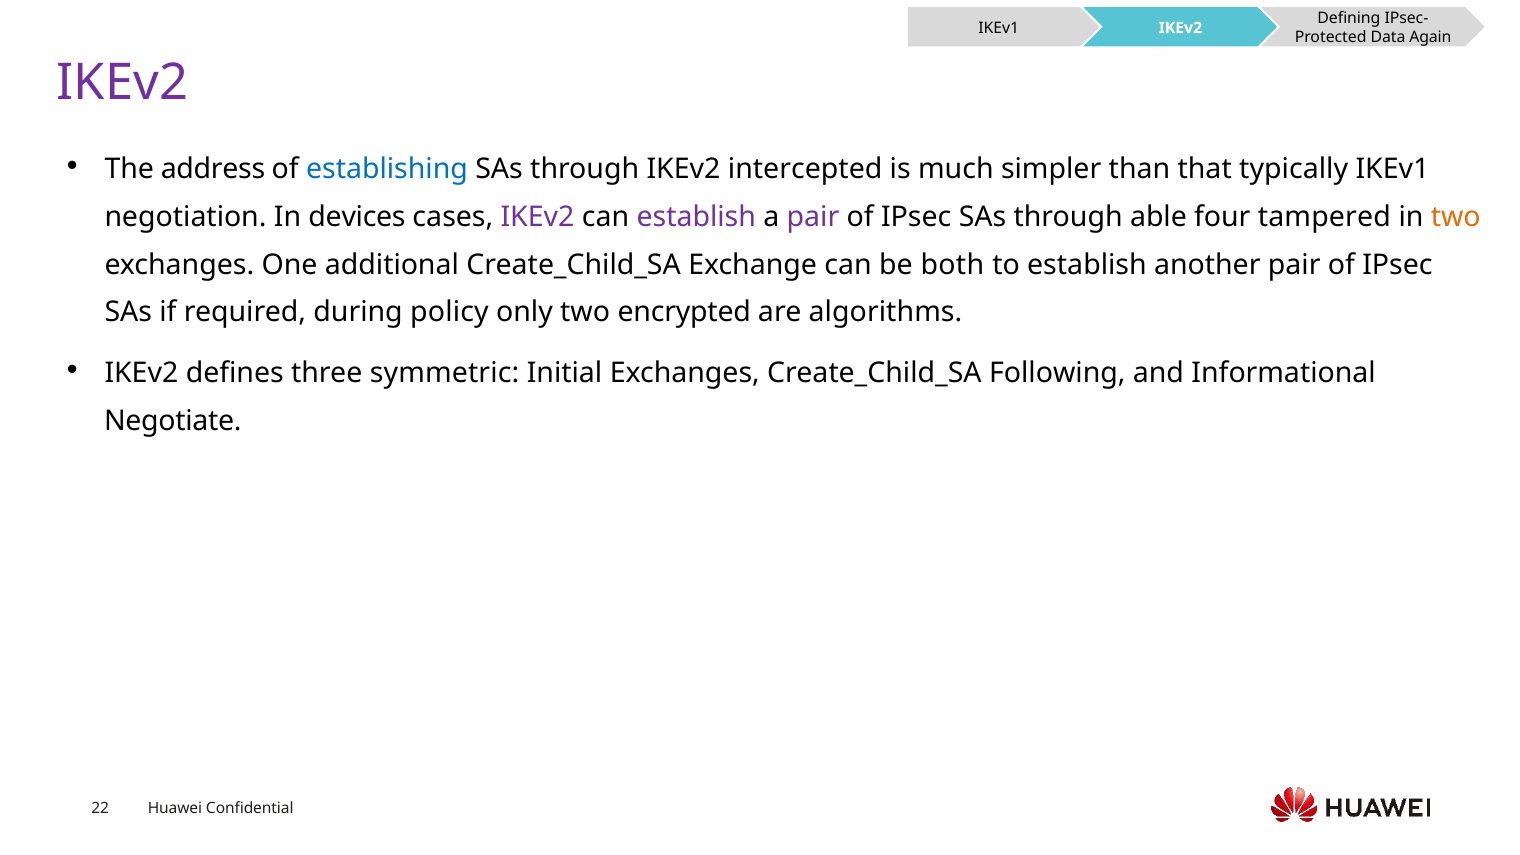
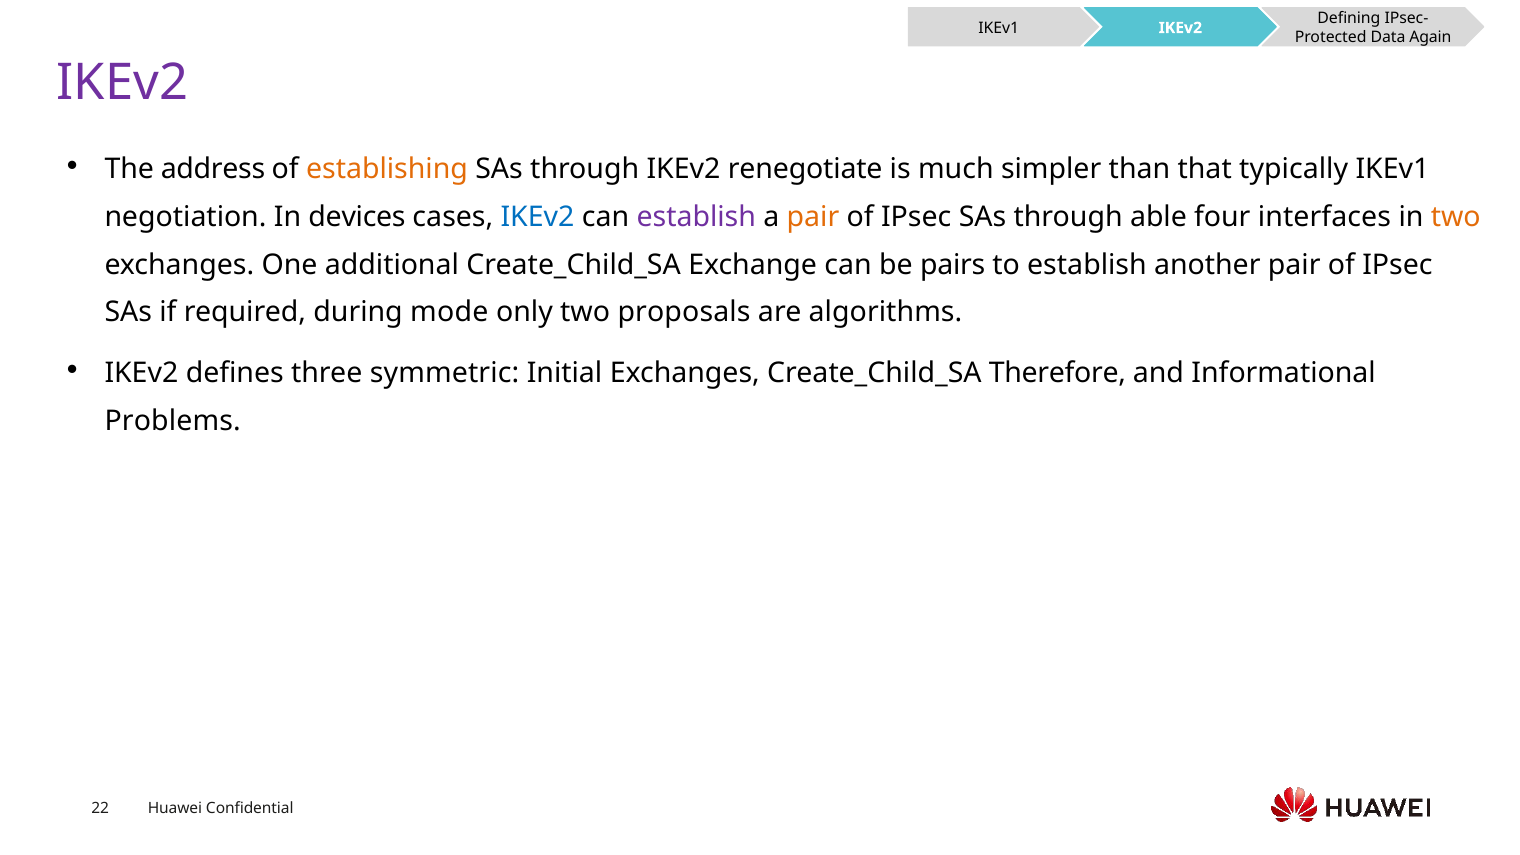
establishing colour: blue -> orange
intercepted: intercepted -> renegotiate
IKEv2 at (538, 217) colour: purple -> blue
pair at (813, 217) colour: purple -> orange
tampered: tampered -> interfaces
both: both -> pairs
policy: policy -> mode
encrypted: encrypted -> proposals
Following: Following -> Therefore
Negotiate: Negotiate -> Problems
